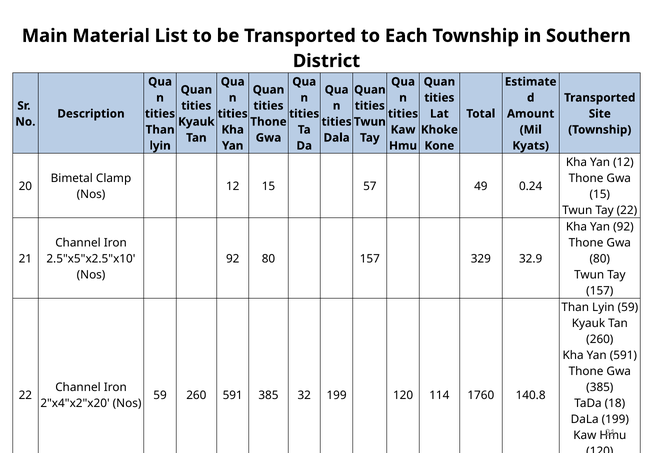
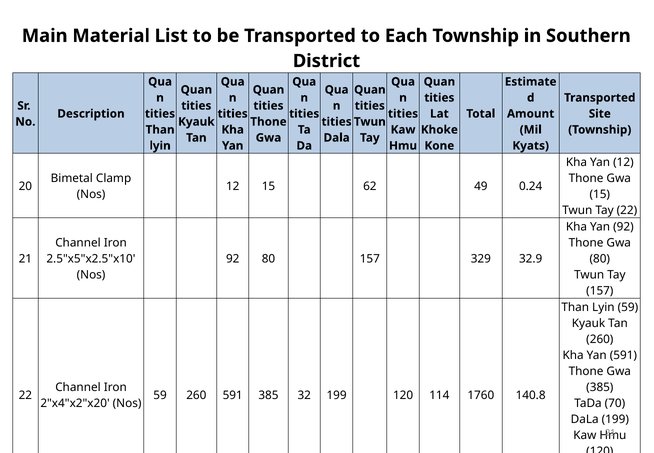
57: 57 -> 62
18: 18 -> 70
